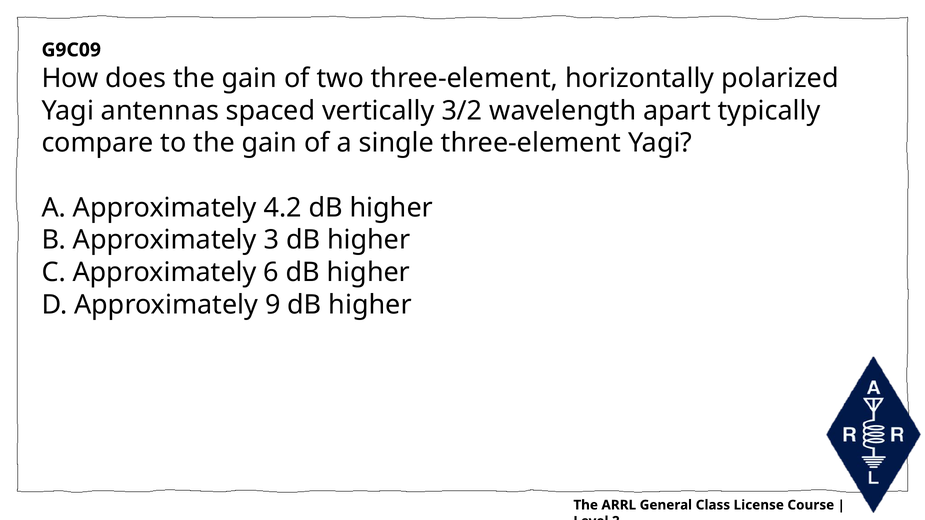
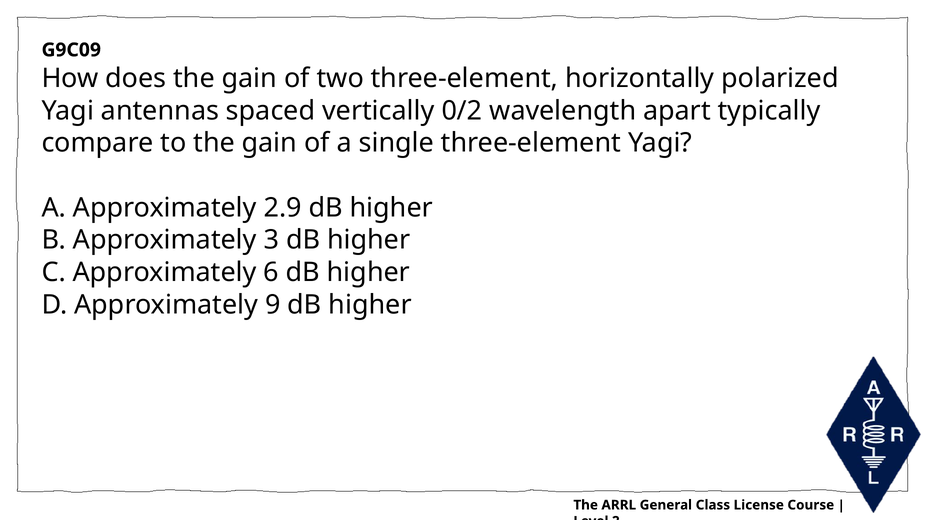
3/2: 3/2 -> 0/2
4.2: 4.2 -> 2.9
